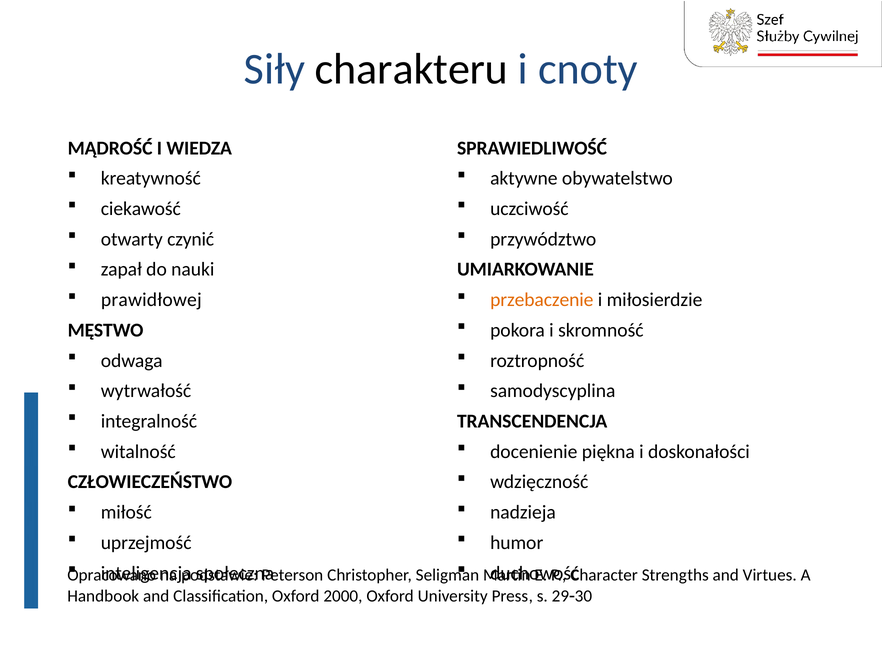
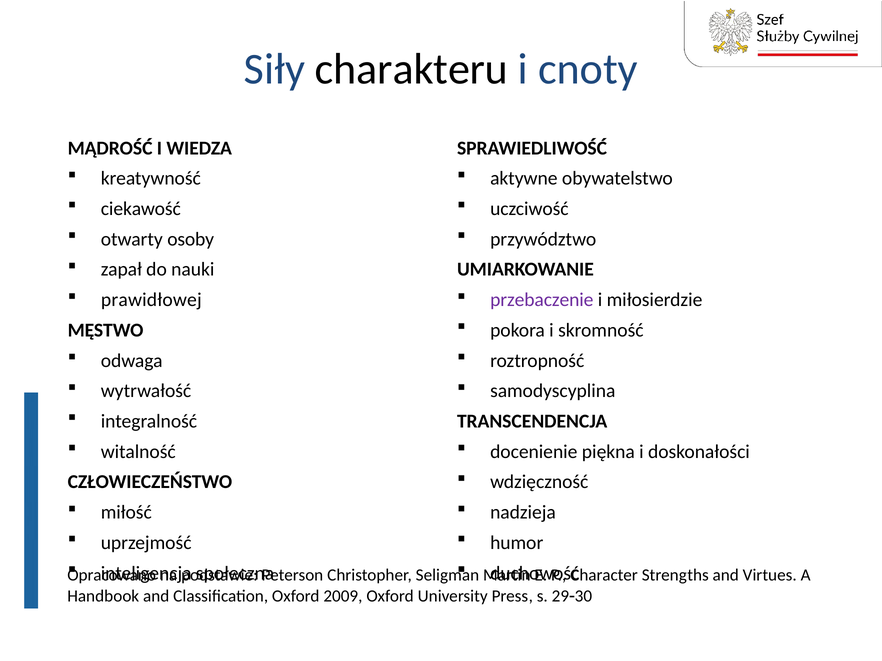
czynić: czynić -> osoby
przebaczenie colour: orange -> purple
2000: 2000 -> 2009
